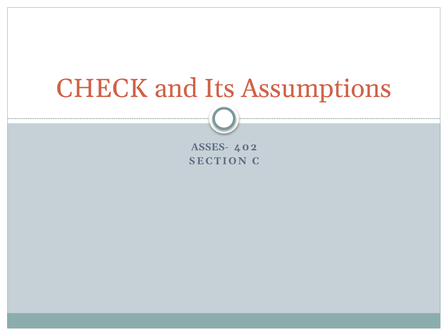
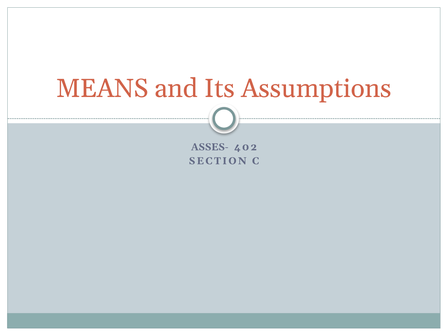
CHECK: CHECK -> MEANS
